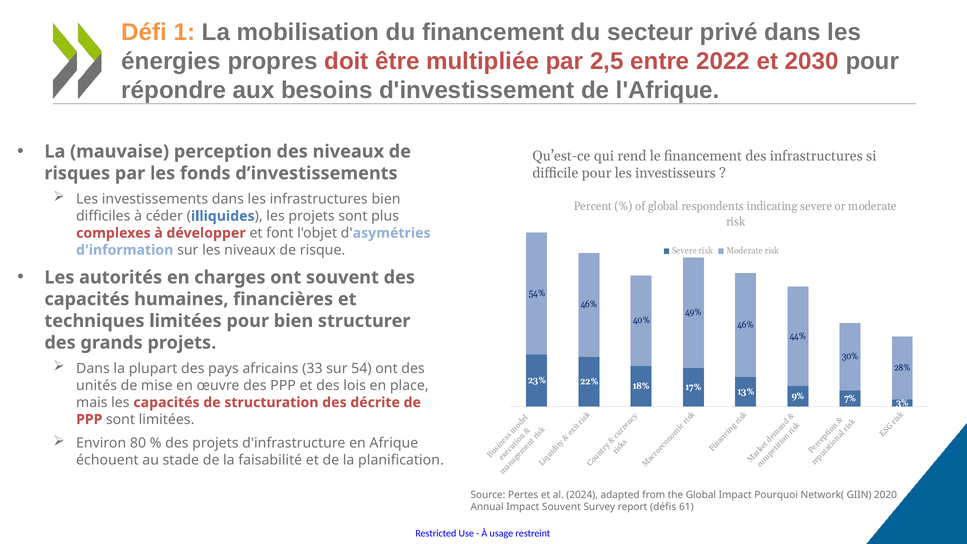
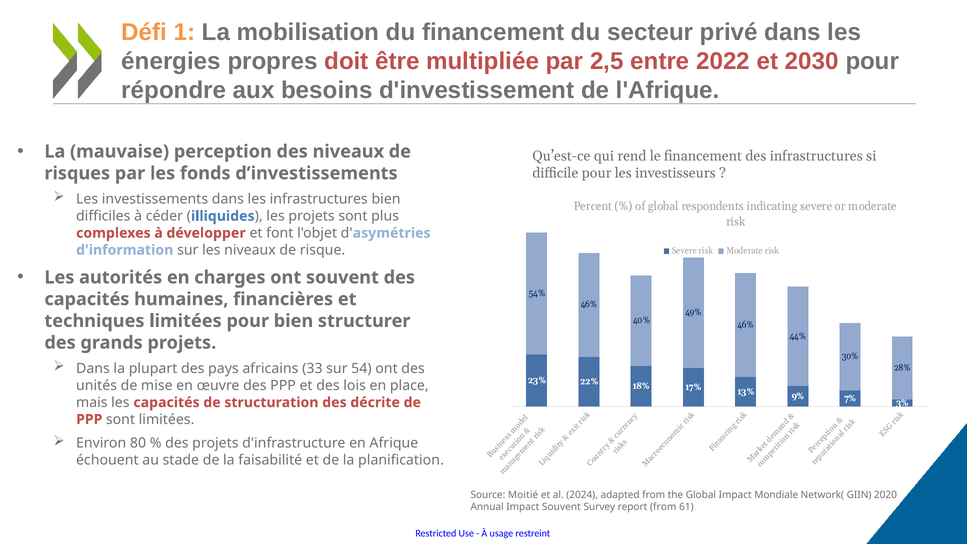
Pertes: Pertes -> Moitié
Pourquoi: Pourquoi -> Mondiale
report défis: défis -> from
